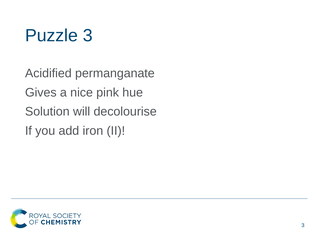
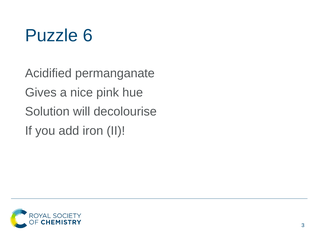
Puzzle 3: 3 -> 6
